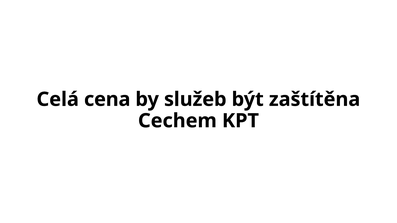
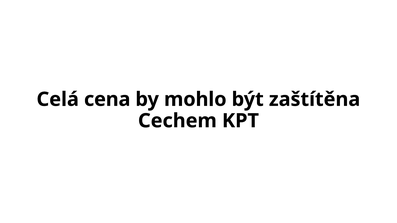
služeb: služeb -> mohlo
